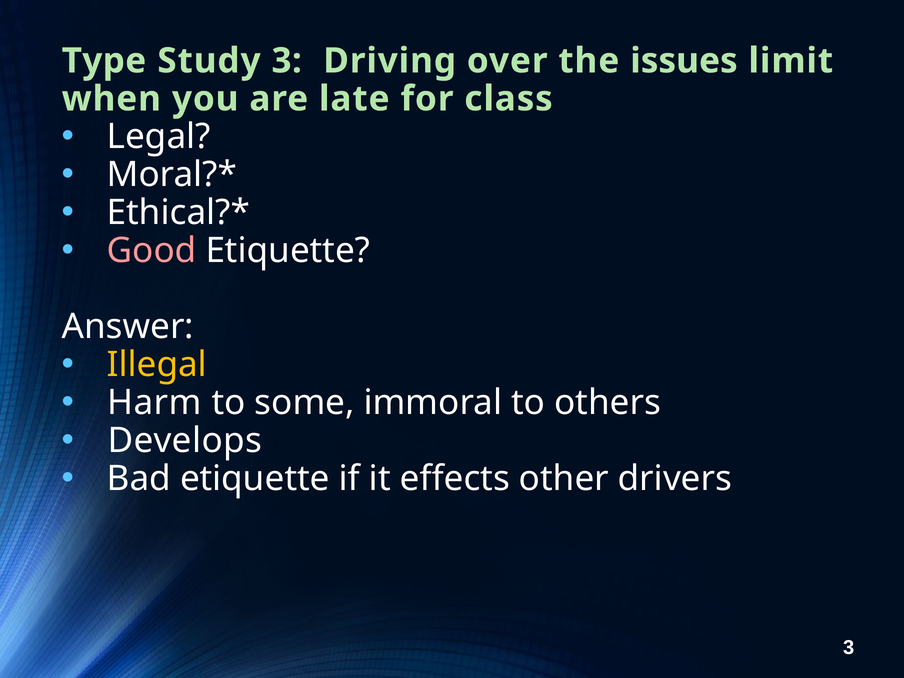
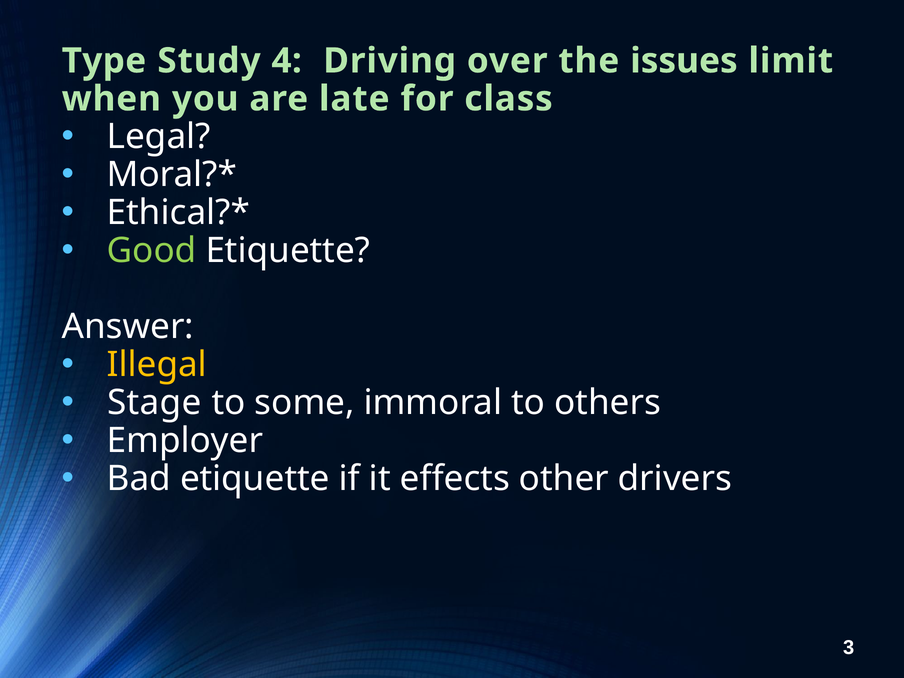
Study 3: 3 -> 4
Good colour: pink -> light green
Harm: Harm -> Stage
Develops: Develops -> Employer
